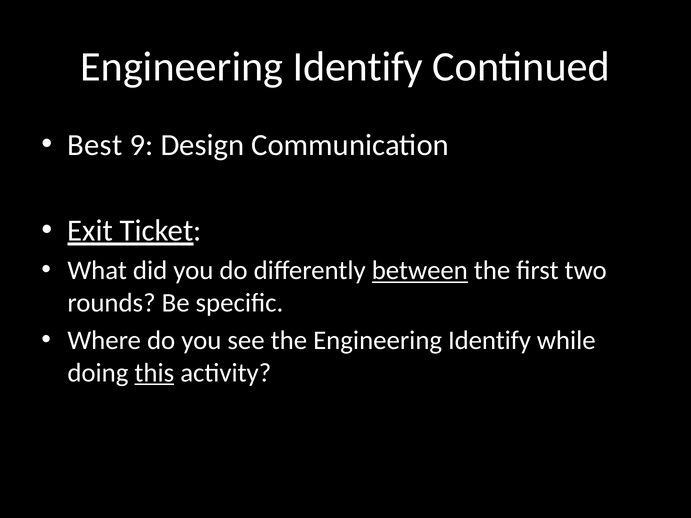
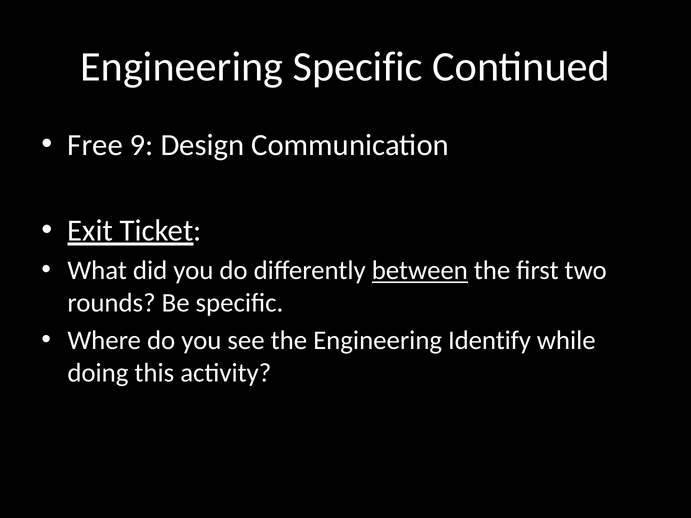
Identify at (358, 67): Identify -> Specific
Best: Best -> Free
this underline: present -> none
